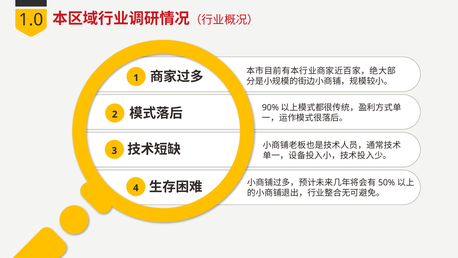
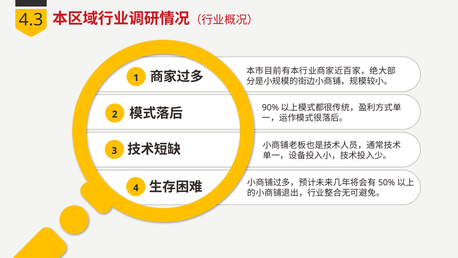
1.0: 1.0 -> 4.3
